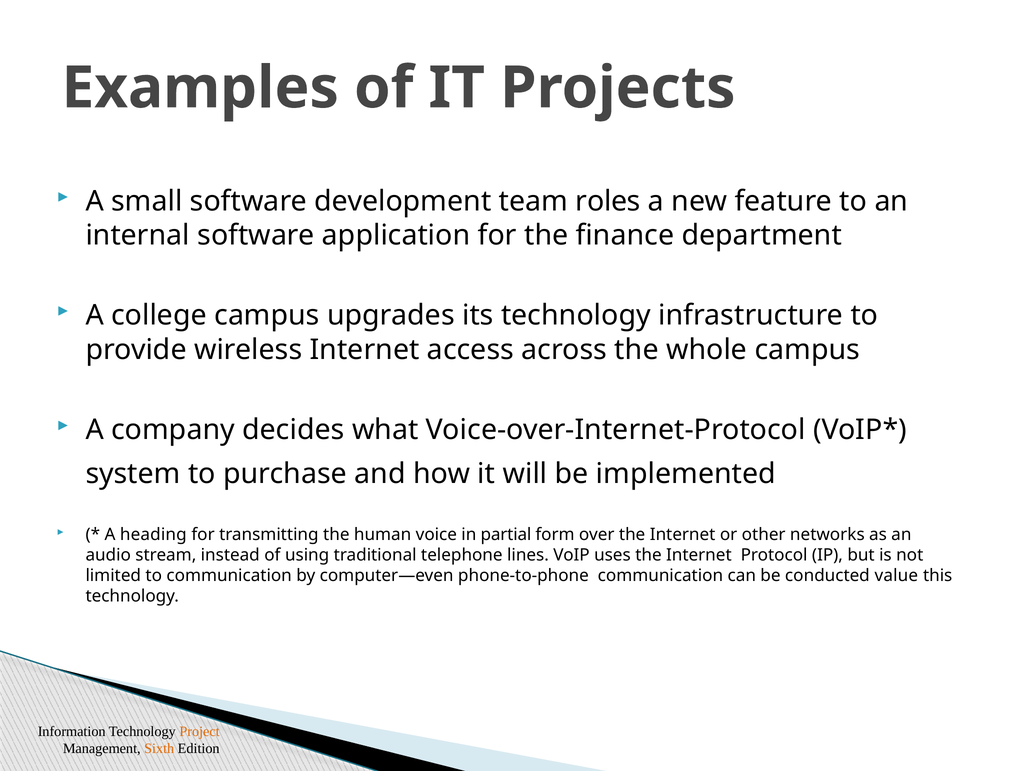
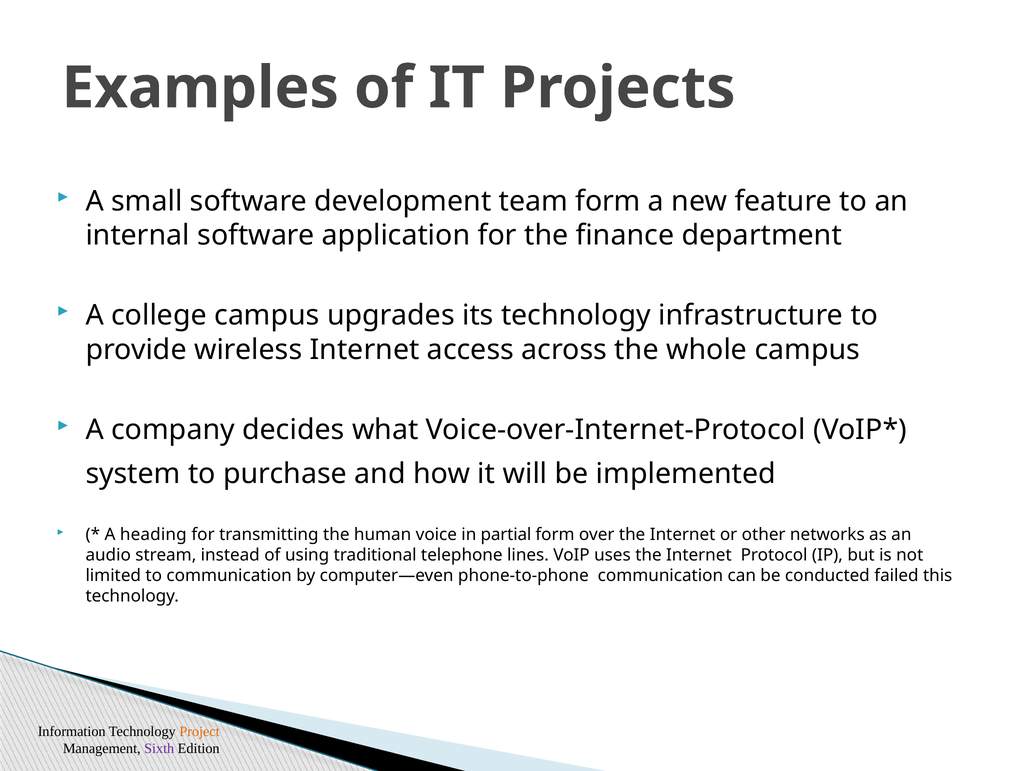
team roles: roles -> form
value: value -> failed
Sixth colour: orange -> purple
